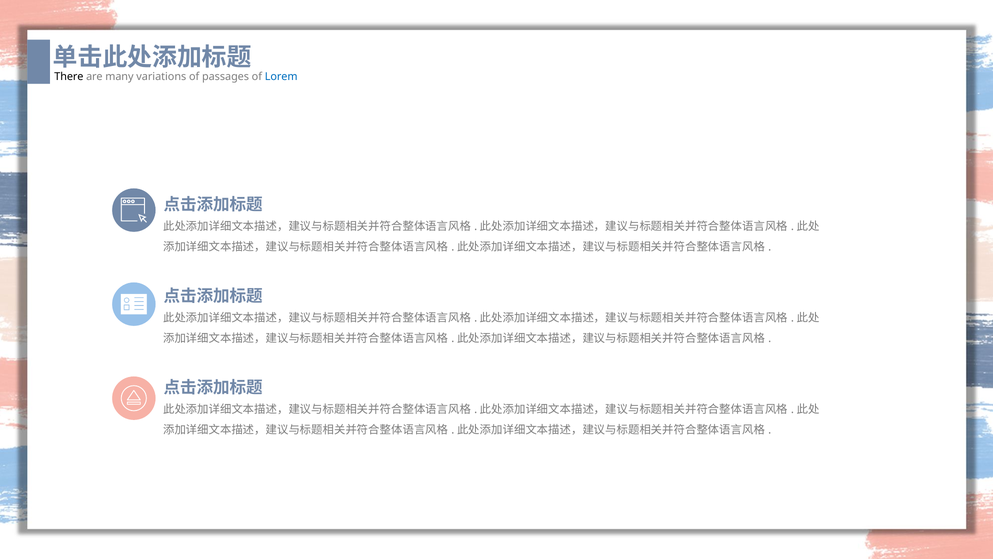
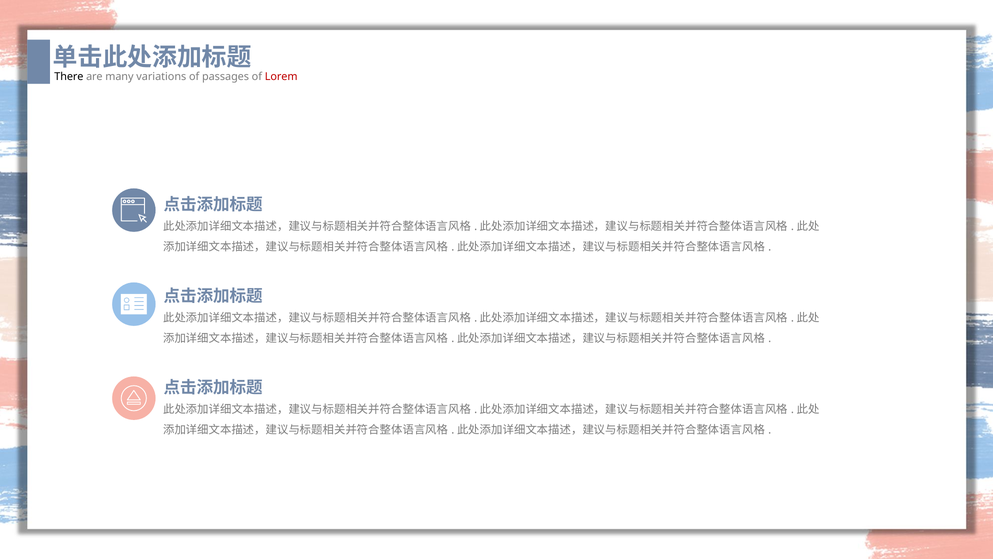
Lorem colour: blue -> red
